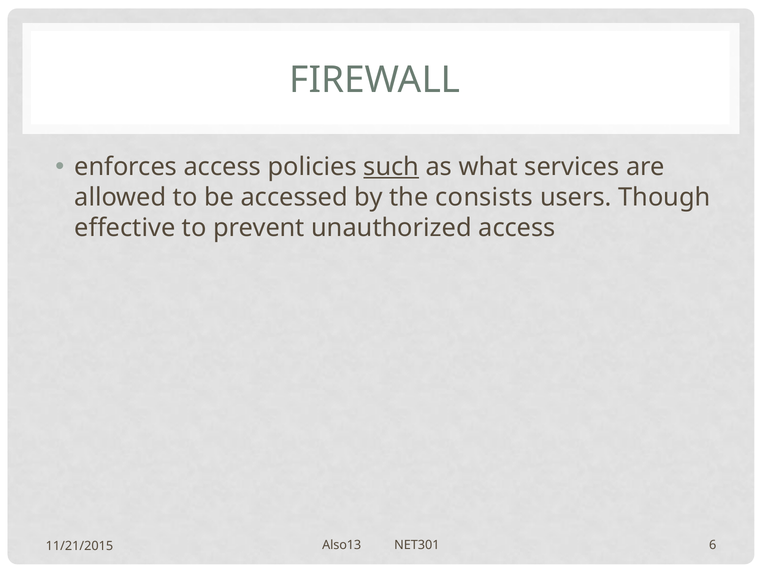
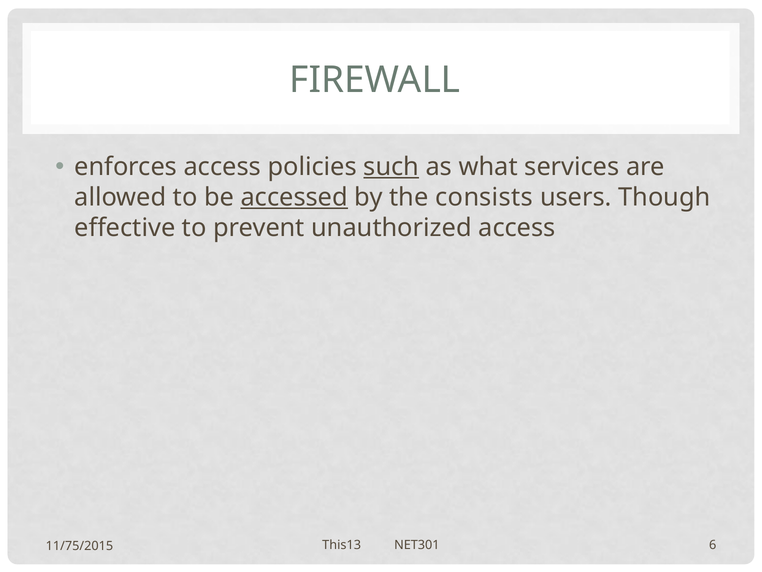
accessed underline: none -> present
Also13: Also13 -> This13
11/21/2015: 11/21/2015 -> 11/75/2015
